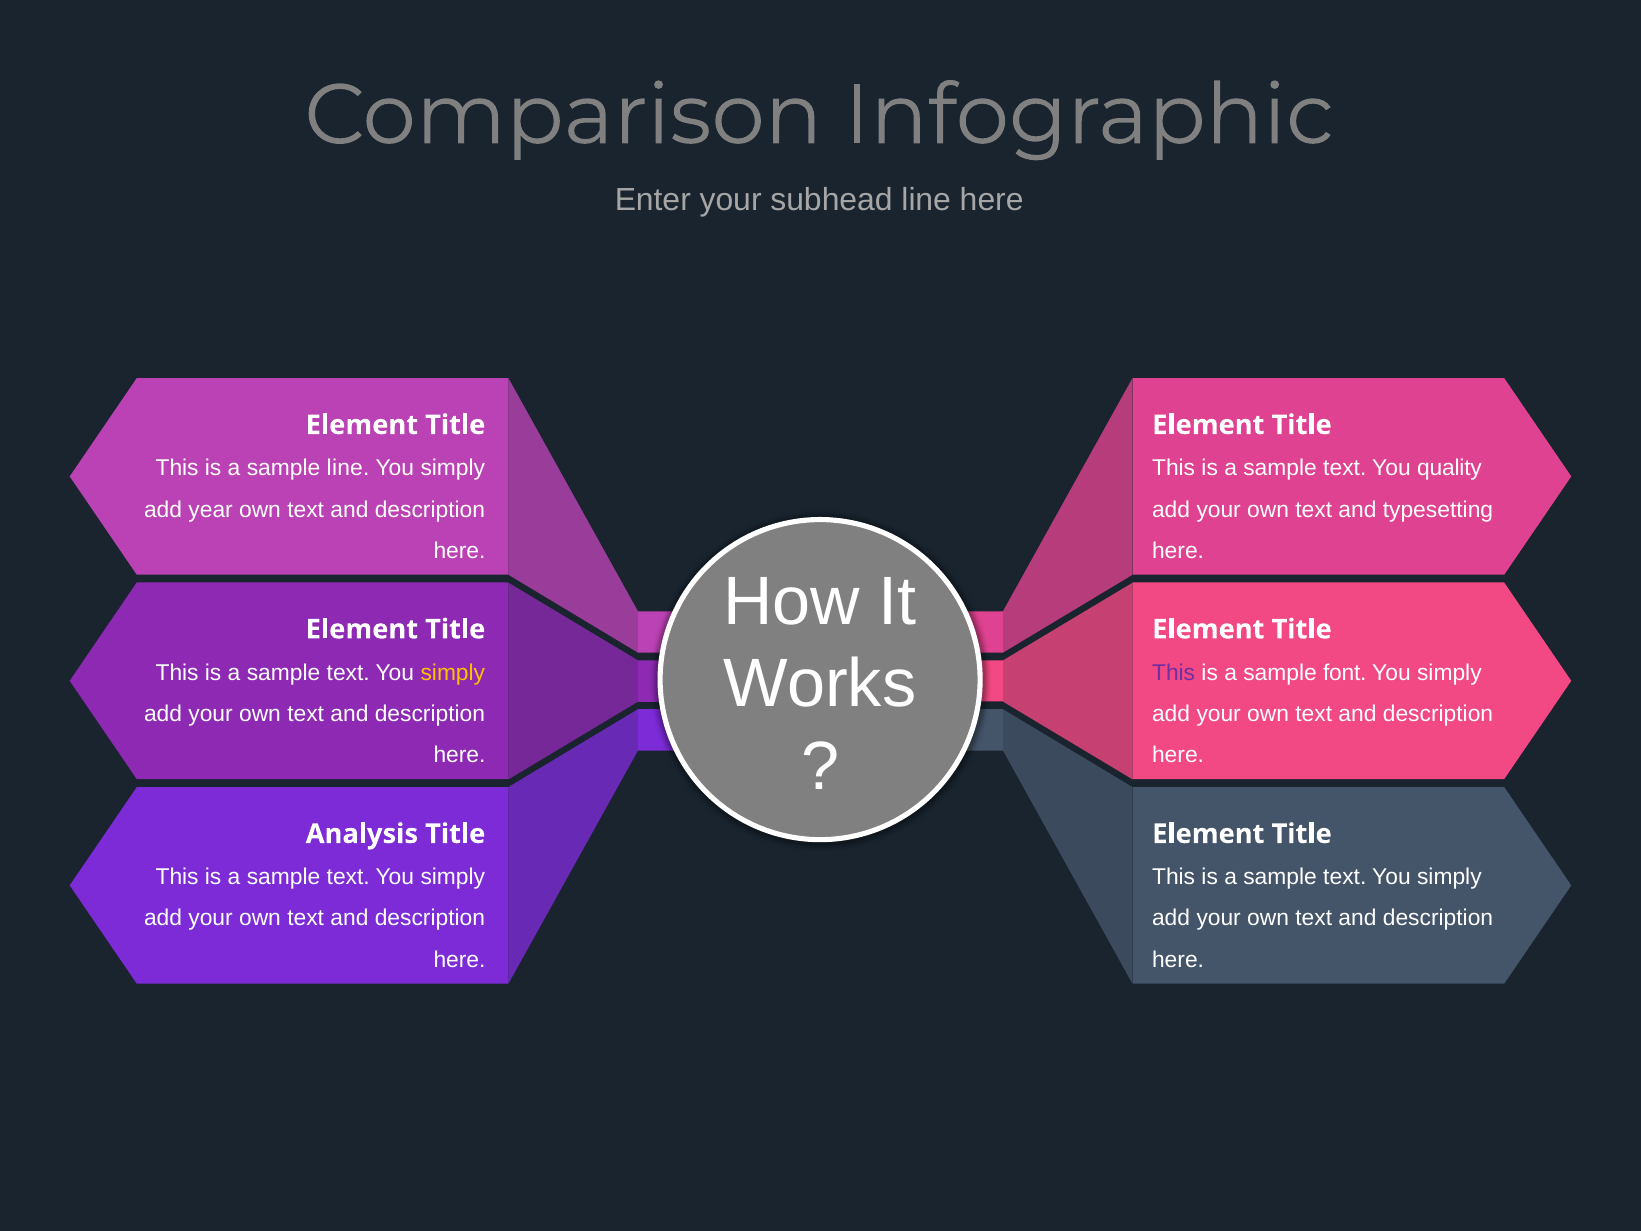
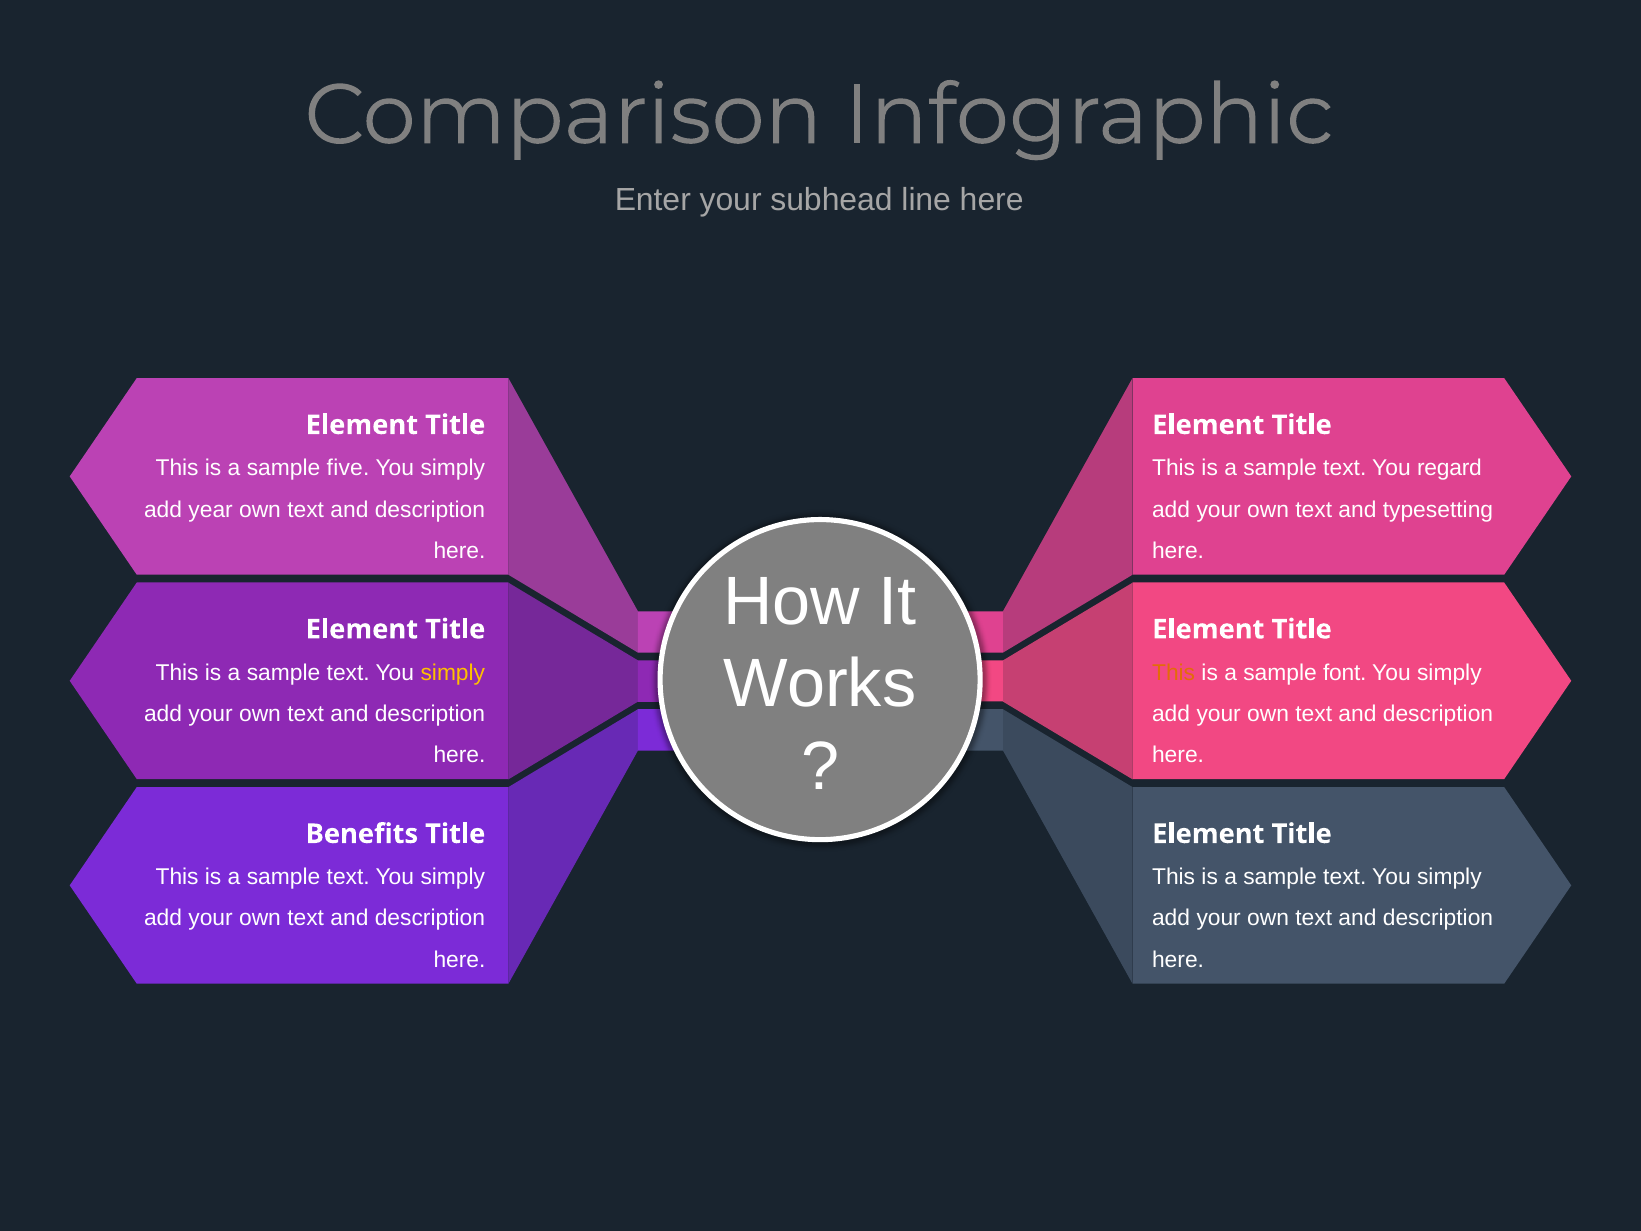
sample line: line -> five
quality: quality -> regard
This at (1174, 673) colour: purple -> orange
Analysis: Analysis -> Benefits
